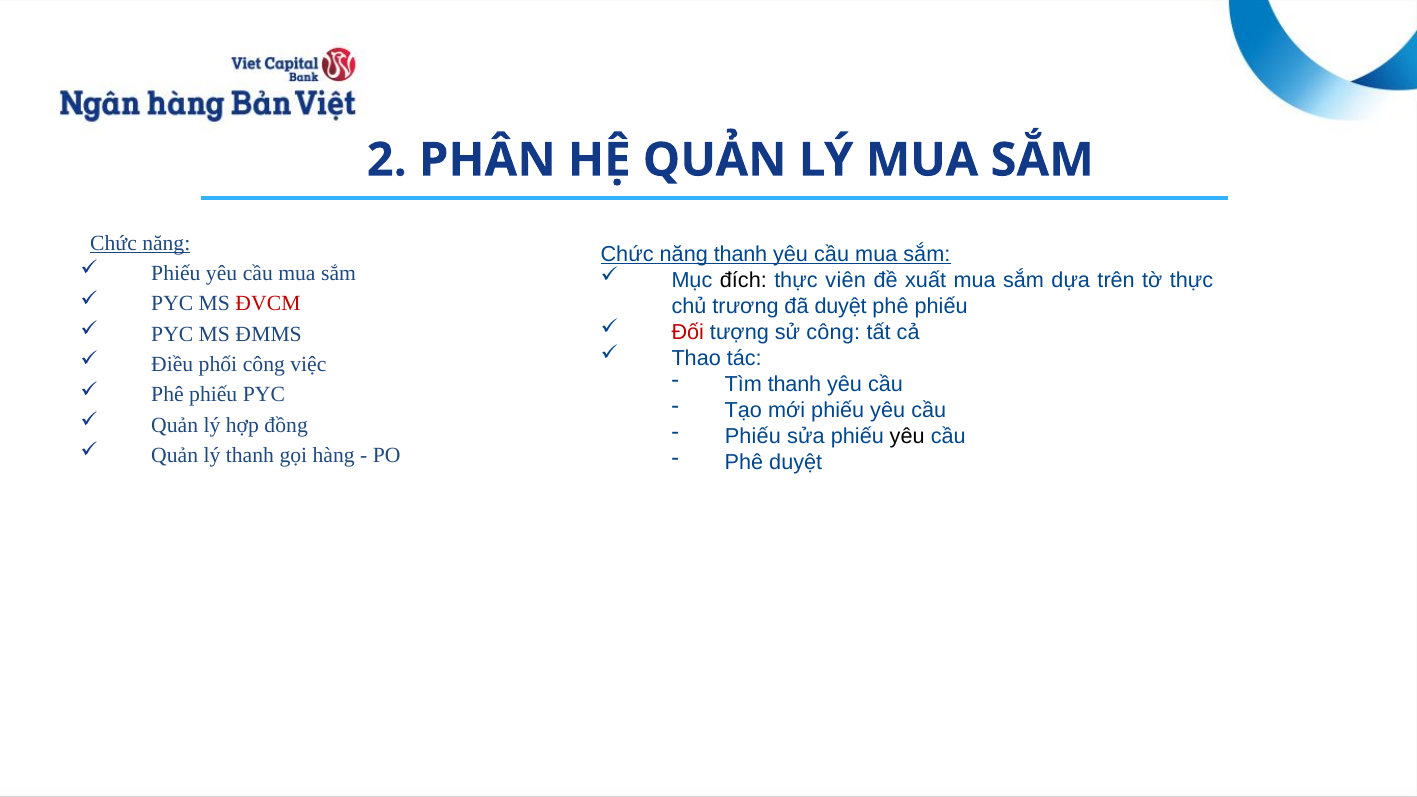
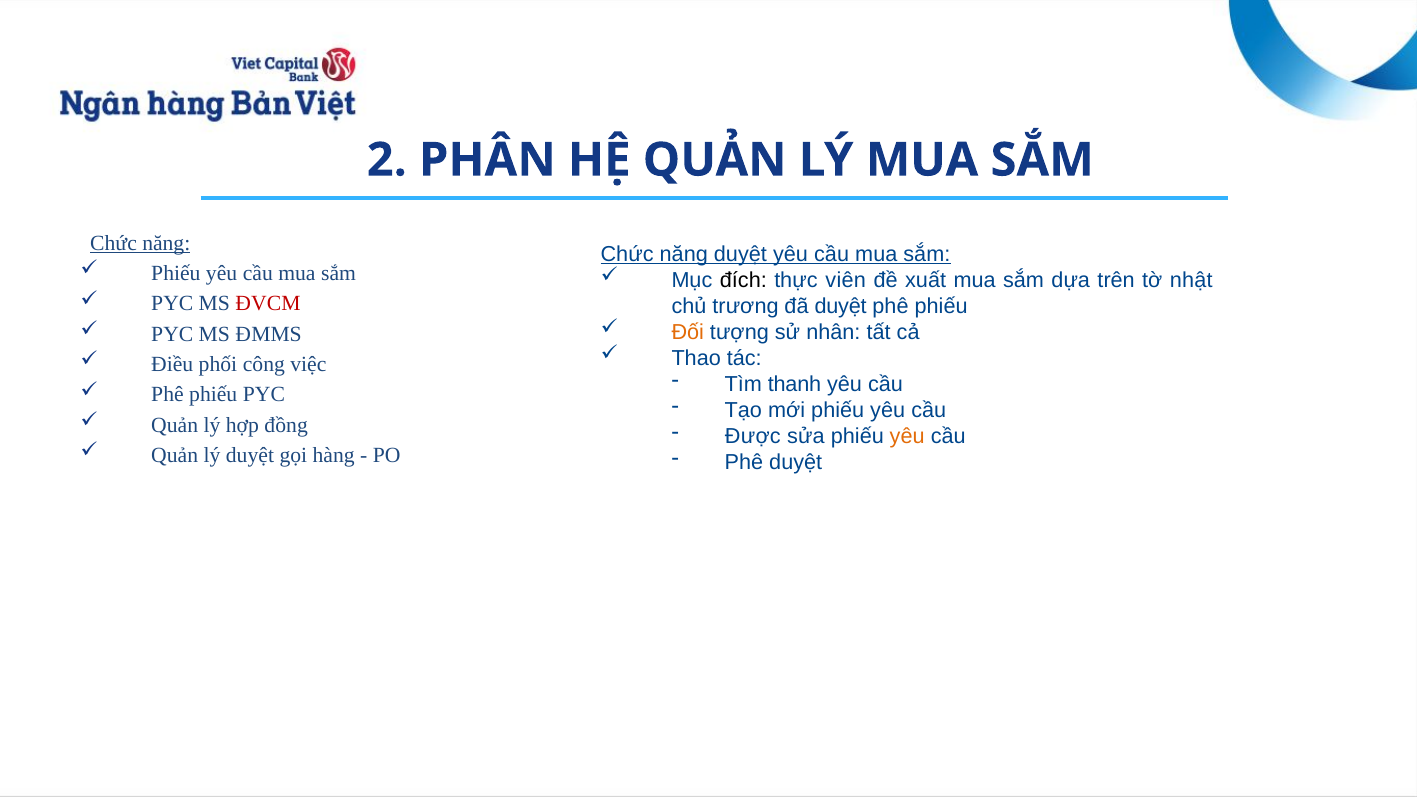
năng thanh: thanh -> duyệt
tờ thực: thực -> nhật
Đối colour: red -> orange
sử công: công -> nhân
Phiếu at (753, 436): Phiếu -> Được
yêu at (907, 436) colour: black -> orange
lý thanh: thanh -> duyệt
